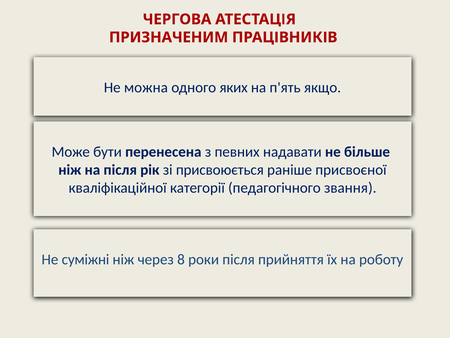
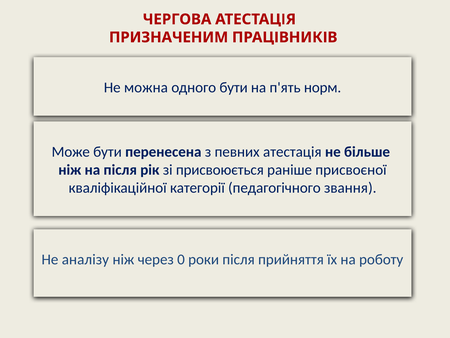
одного яких: яких -> бути
якщо: якщо -> норм
певних надавати: надавати -> атестація
суміжні: суміжні -> аналізу
8: 8 -> 0
